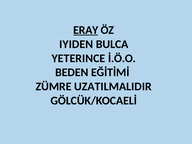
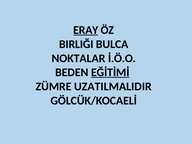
IYIDEN: IYIDEN -> BIRLIĞI
YETERINCE: YETERINCE -> NOKTALAR
EĞİTİMİ underline: none -> present
